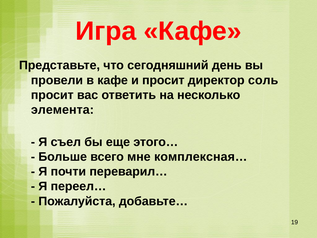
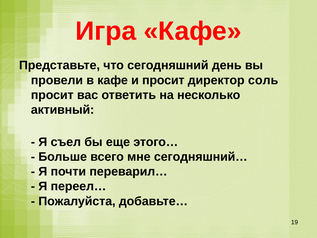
элемента: элемента -> активный
комплексная…: комплексная… -> сегодняшний…
